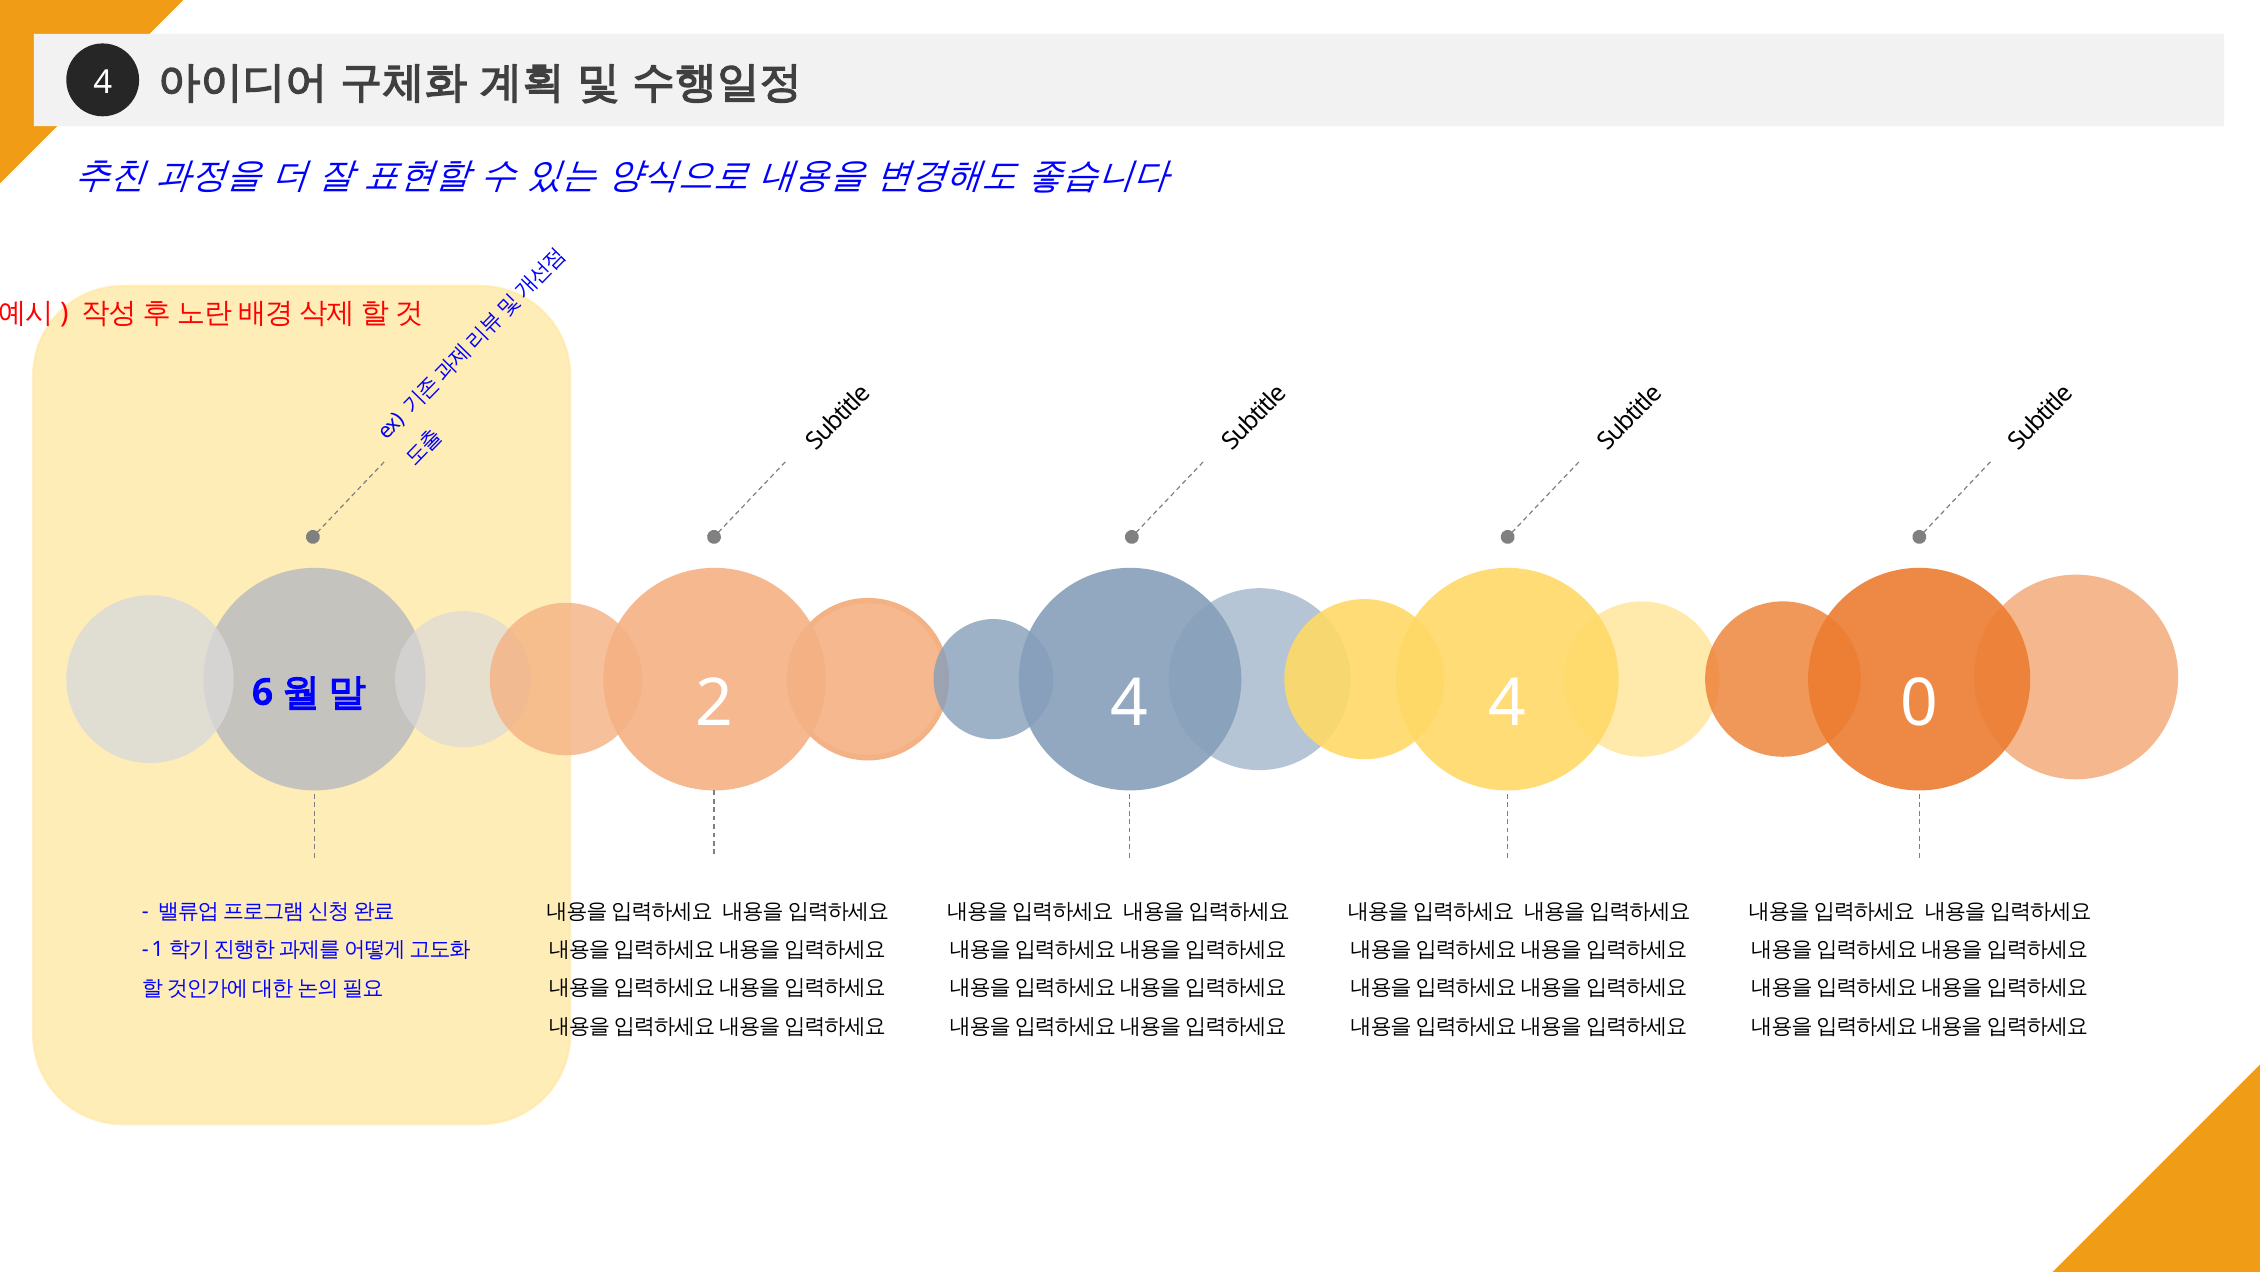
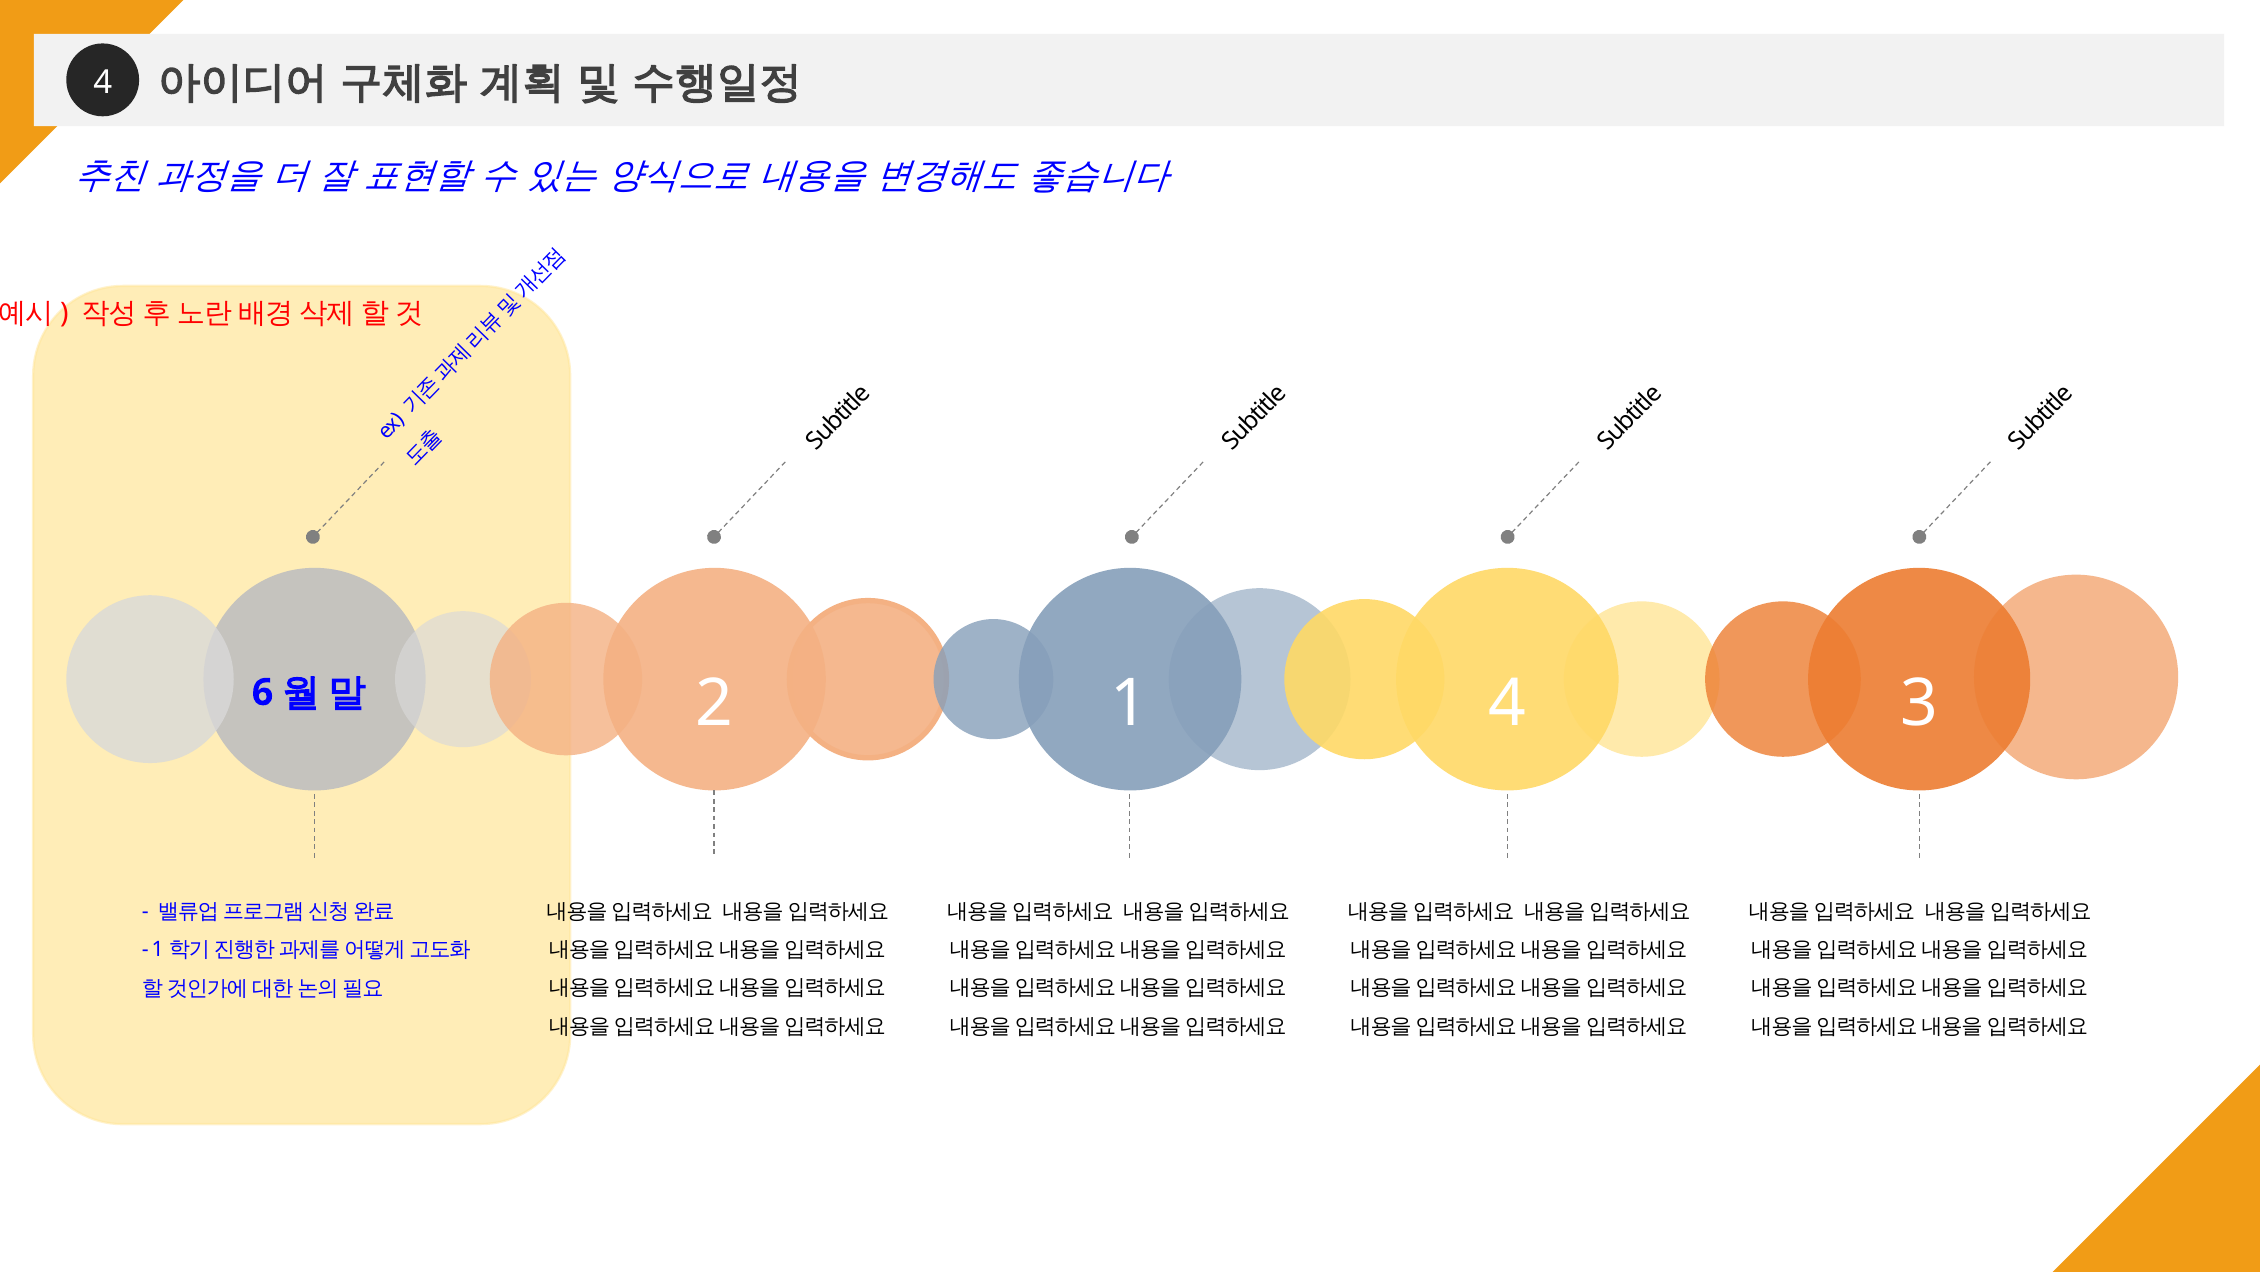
2 4: 4 -> 1
0: 0 -> 3
